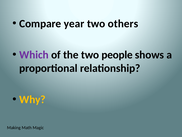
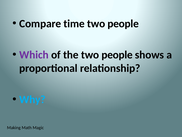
year: year -> time
others at (123, 24): others -> people
Why colour: yellow -> light blue
